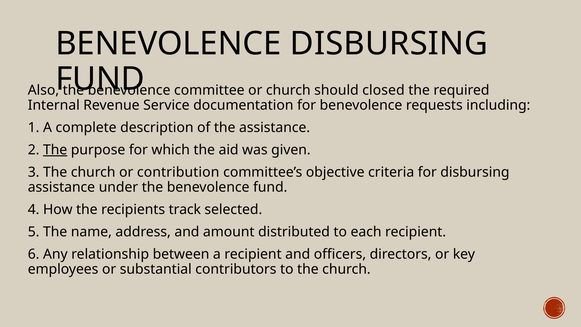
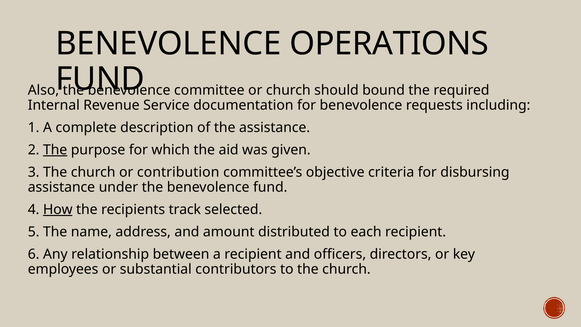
BENEVOLENCE DISBURSING: DISBURSING -> OPERATIONS
closed: closed -> bound
How underline: none -> present
